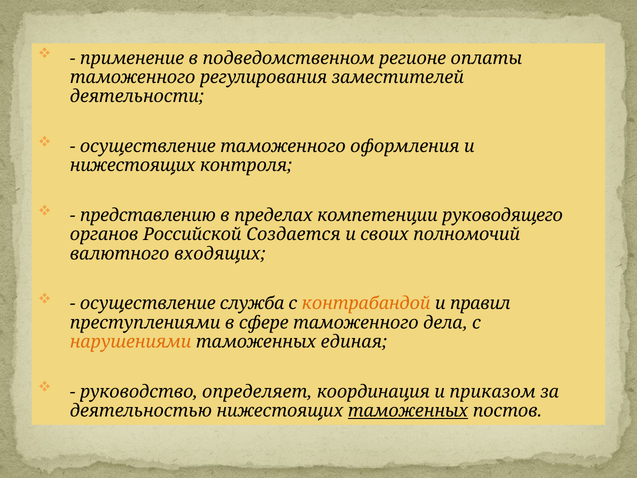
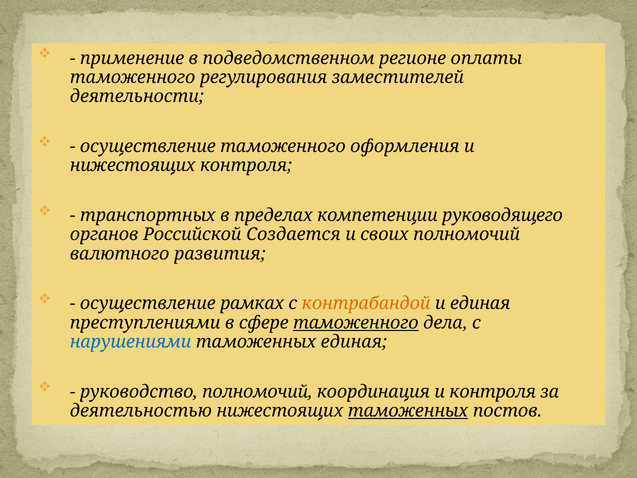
представлению: представлению -> транспортных
входящих: входящих -> развития
служба: служба -> рамках
и правил: правил -> единая
таможенного at (356, 323) underline: none -> present
нарушениями colour: orange -> blue
руководство определяет: определяет -> полномочий
и приказом: приказом -> контроля
